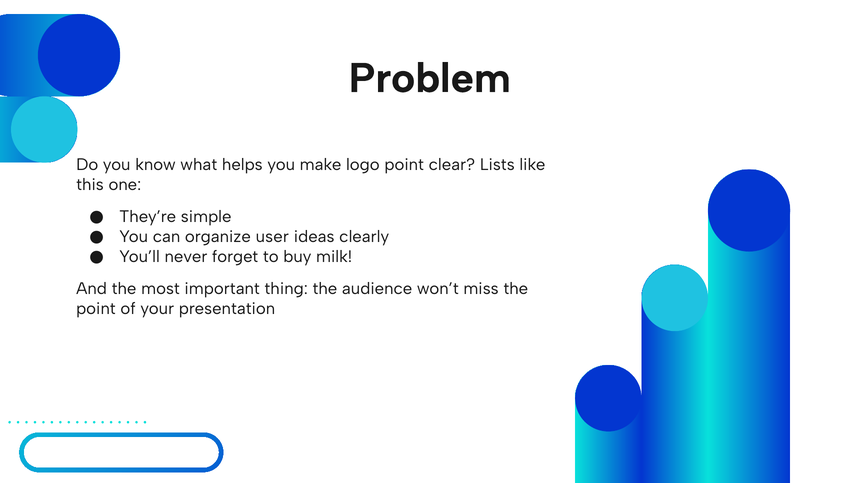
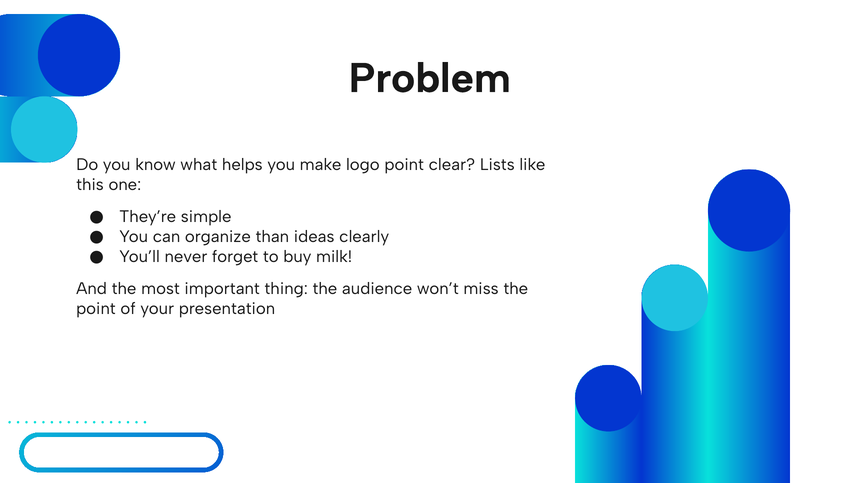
user: user -> than
